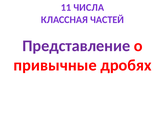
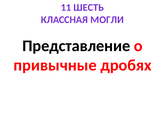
ЧИСЛА: ЧИСЛА -> ШЕСТЬ
ЧАСТЕЙ: ЧАСТЕЙ -> МОГЛИ
Представление colour: purple -> black
